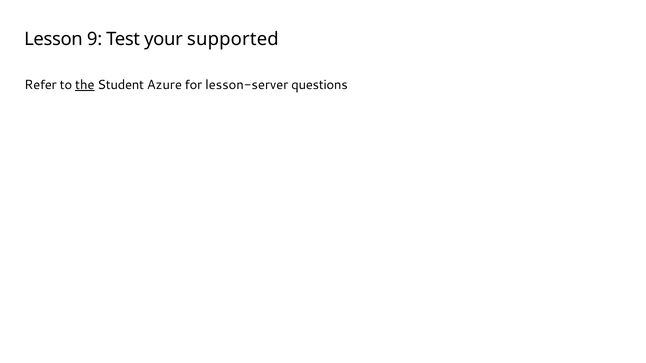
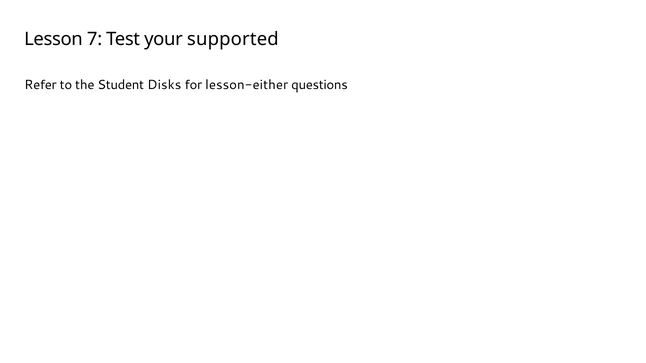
9: 9 -> 7
the underline: present -> none
Azure: Azure -> Disks
lesson-server: lesson-server -> lesson-either
